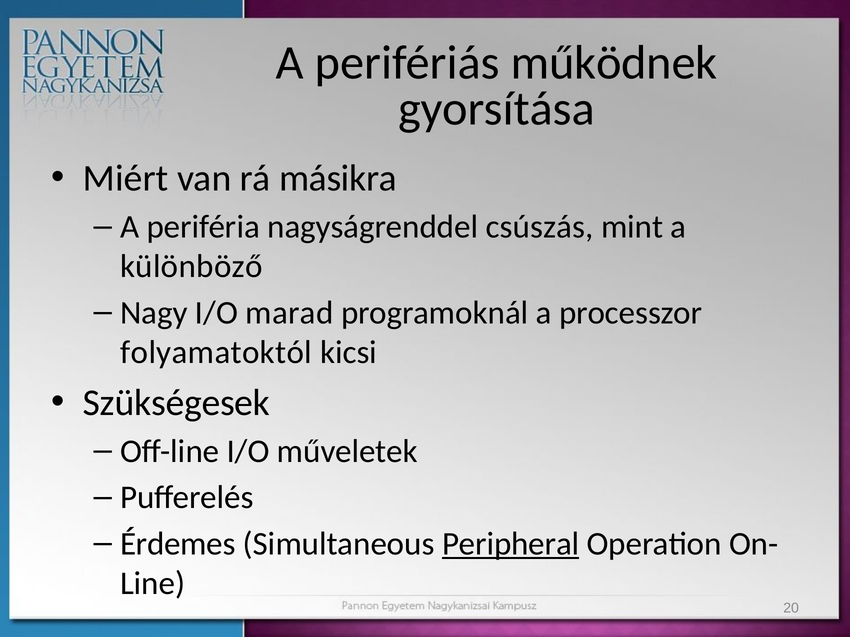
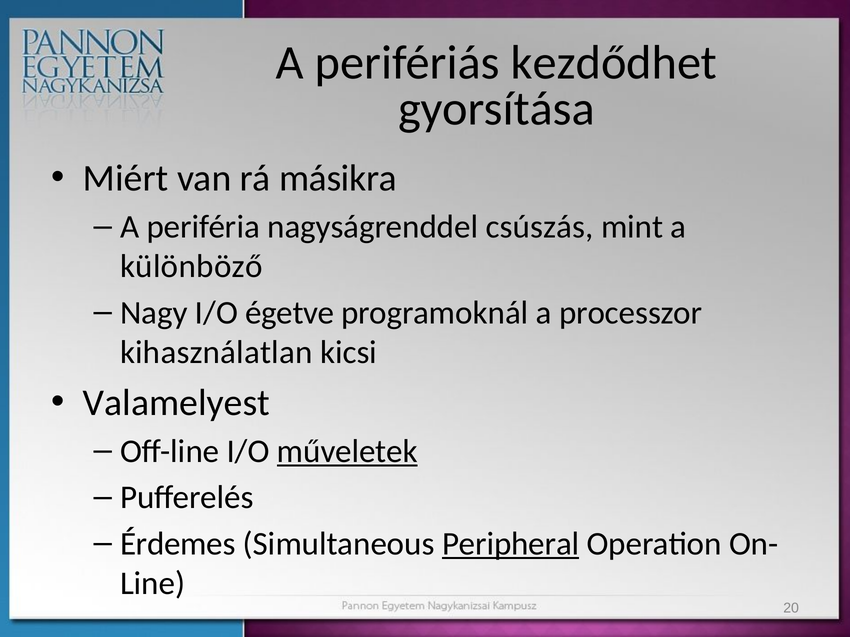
működnek: működnek -> kezdődhet
marad: marad -> égetve
folyamatoktól: folyamatoktól -> kihasználatlan
Szükségesek: Szükségesek -> Valamelyest
műveletek underline: none -> present
